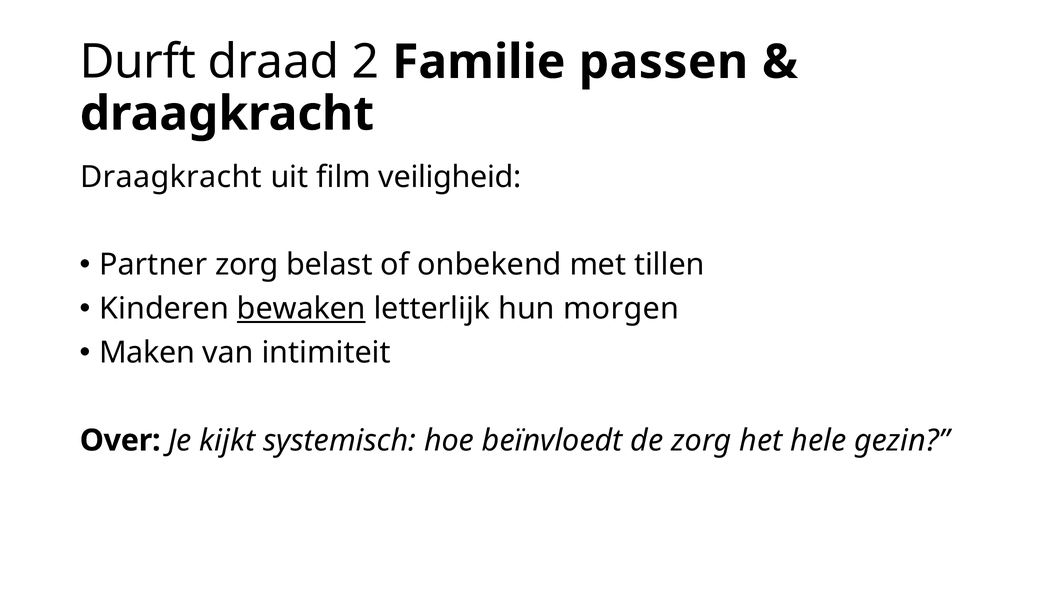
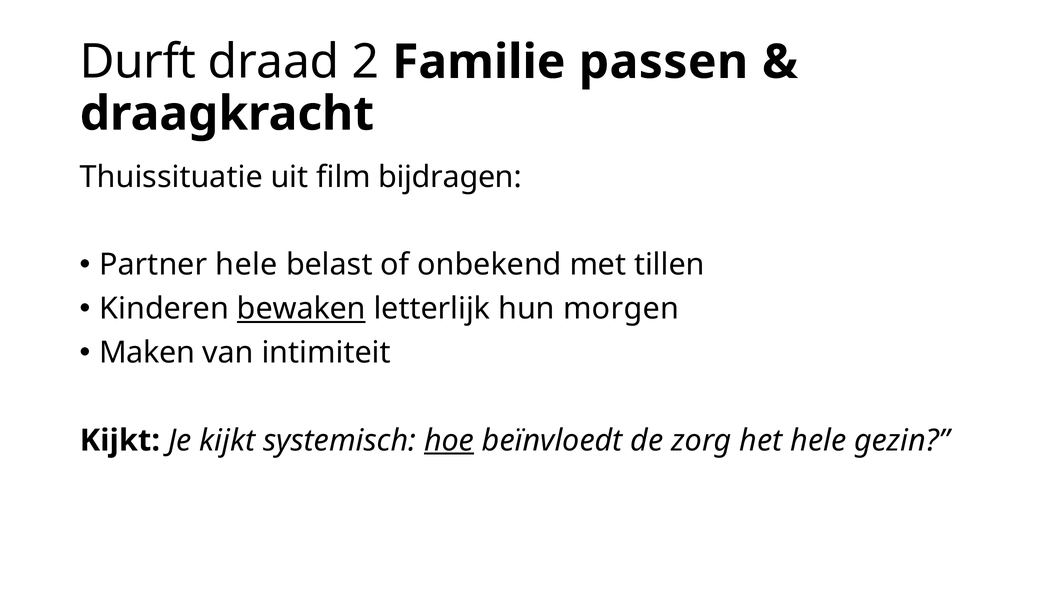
Draagkracht at (171, 177): Draagkracht -> Thuissituatie
veiligheid: veiligheid -> bijdragen
Partner zorg: zorg -> hele
Over at (120, 440): Over -> Kijkt
hoe underline: none -> present
